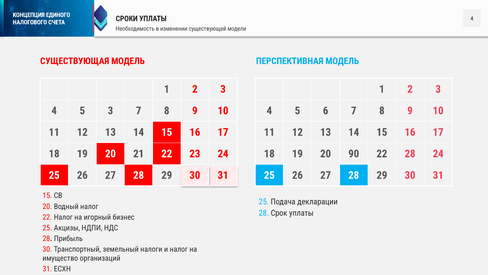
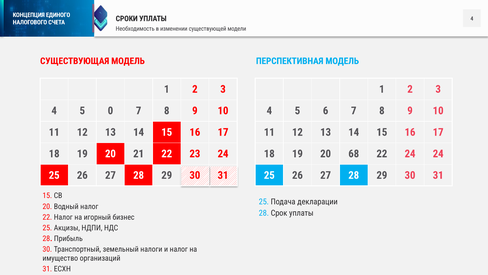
5 3: 3 -> 0
90: 90 -> 68
22 28: 28 -> 24
